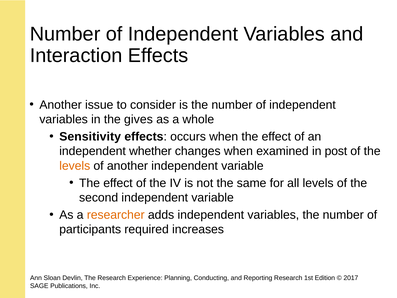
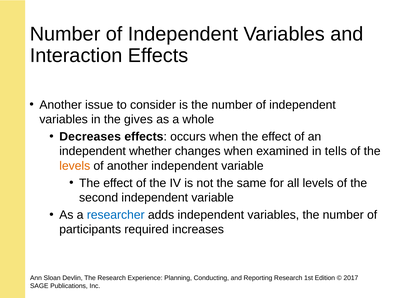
Sensitivity: Sensitivity -> Decreases
post: post -> tells
researcher colour: orange -> blue
